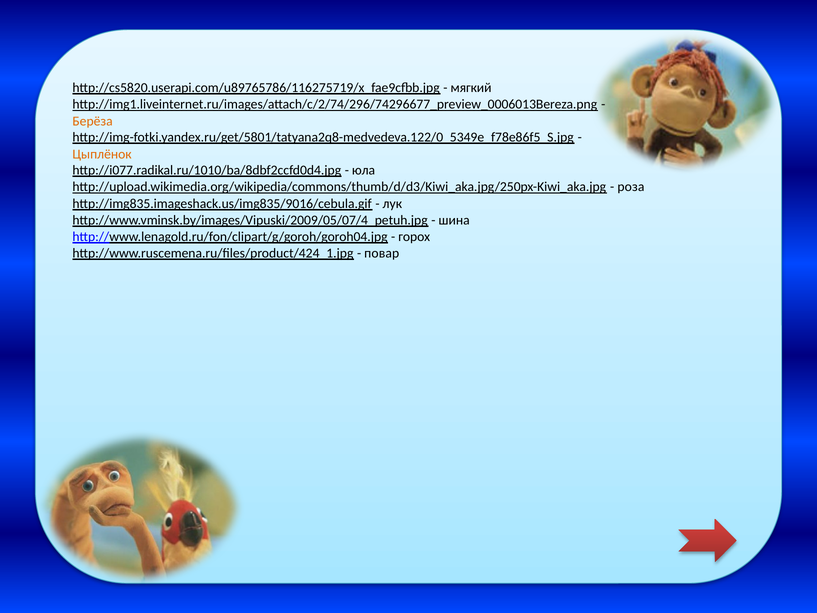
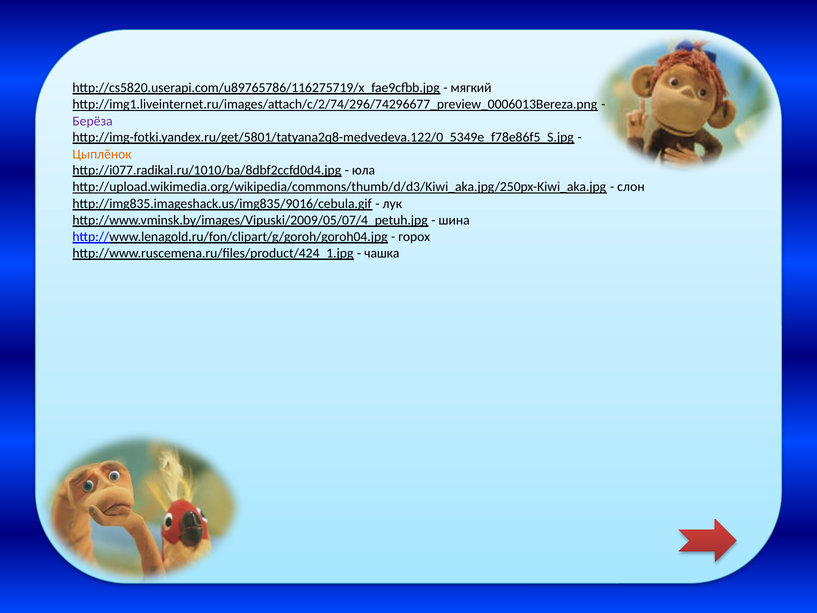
Берёза colour: orange -> purple
роза: роза -> слон
повар: повар -> чашка
